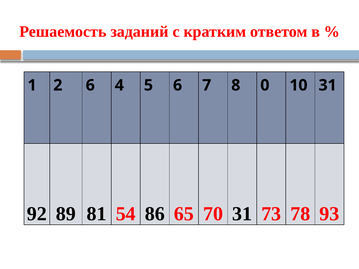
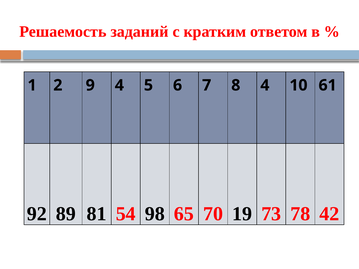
2 6: 6 -> 9
8 0: 0 -> 4
10 31: 31 -> 61
86: 86 -> 98
70 31: 31 -> 19
93: 93 -> 42
